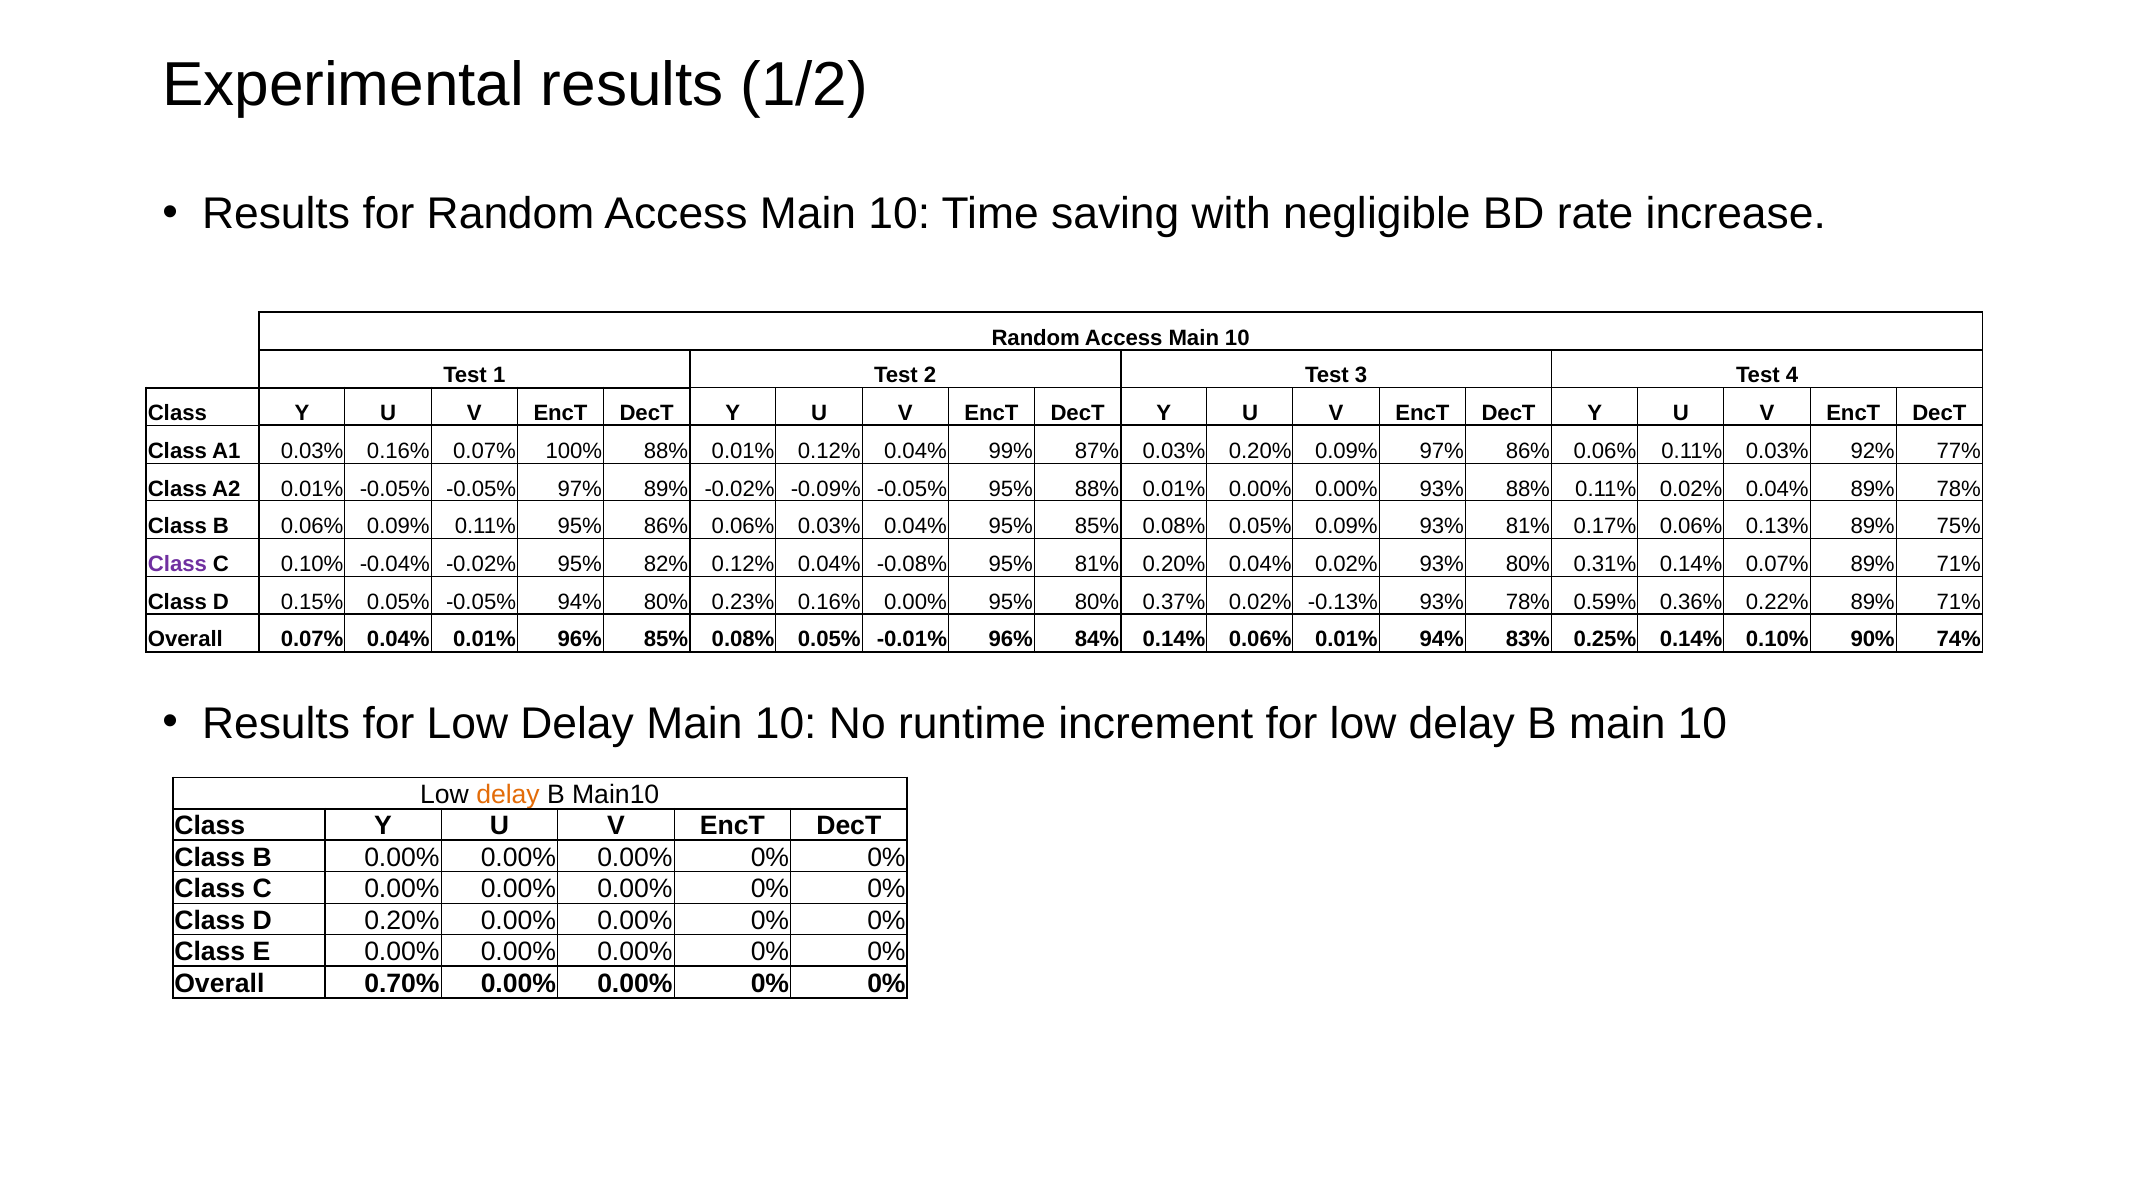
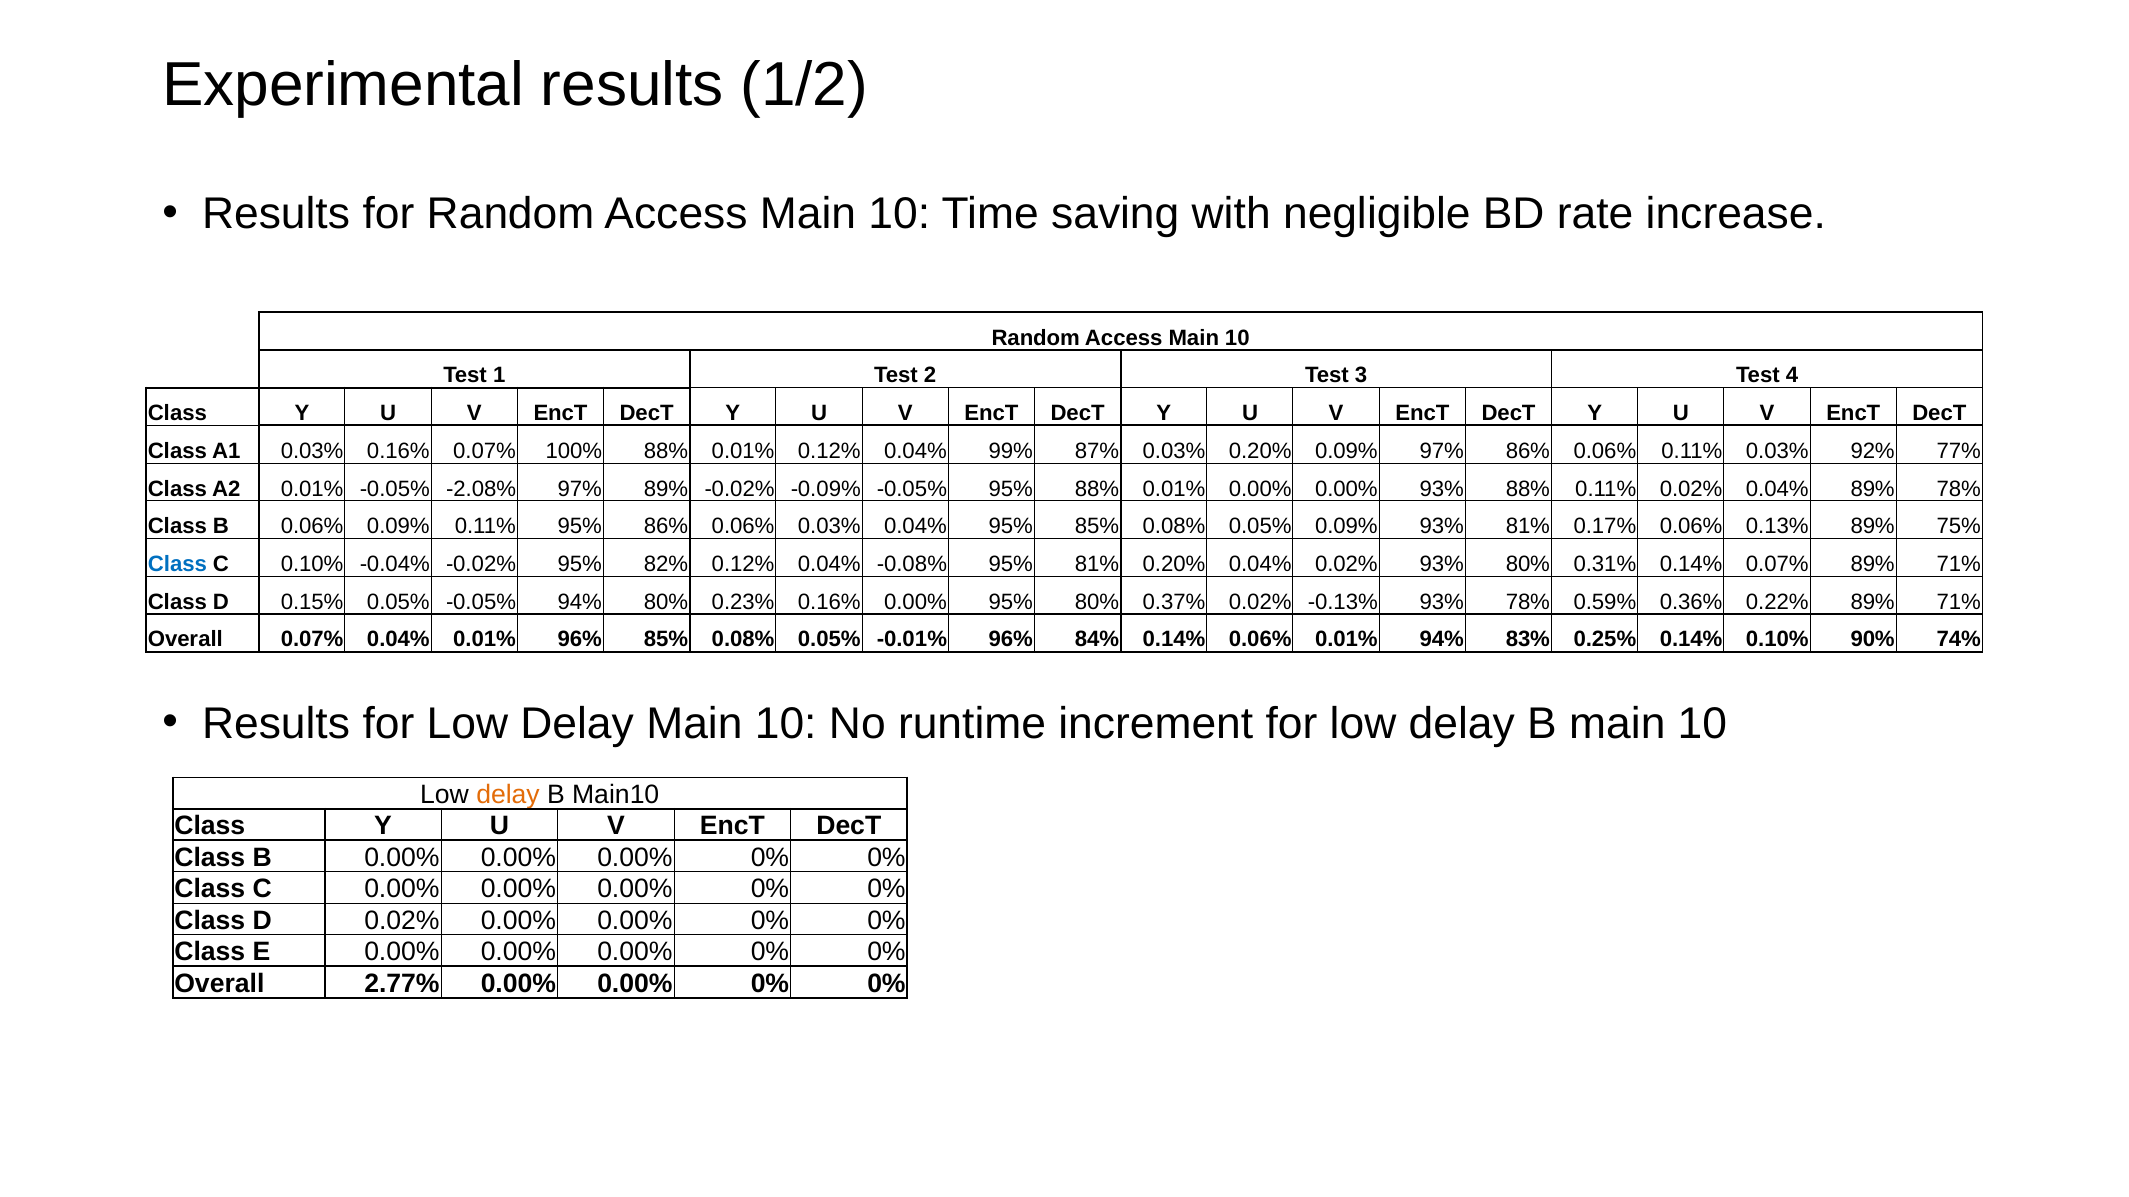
-0.05% -0.05%: -0.05% -> -2.08%
Class at (177, 564) colour: purple -> blue
D 0.20%: 0.20% -> 0.02%
0.70%: 0.70% -> 2.77%
